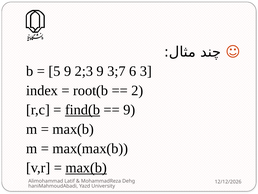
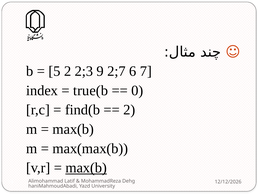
5 9: 9 -> 2
3;7: 3;7 -> 2;7
3: 3 -> 7
root(b: root(b -> true(b
2: 2 -> 0
find(b underline: present -> none
9 at (129, 110): 9 -> 2
